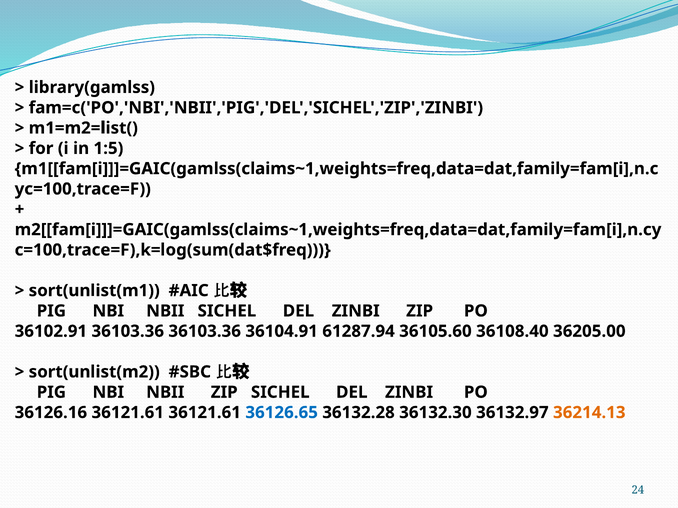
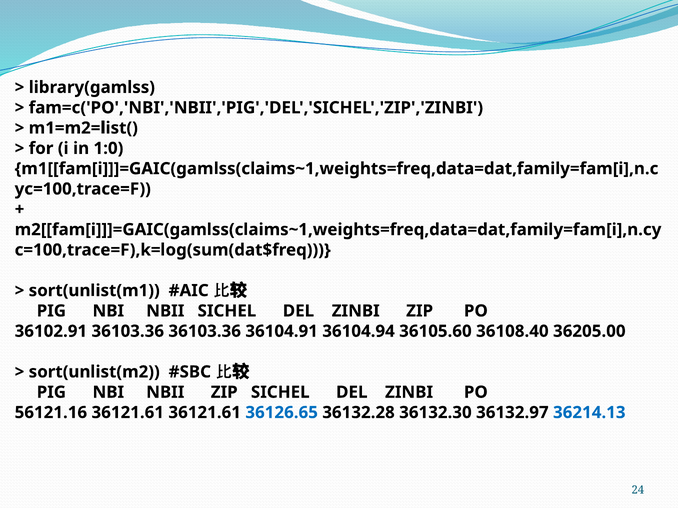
1:5: 1:5 -> 1:0
61287.94: 61287.94 -> 36104.94
36126.16: 36126.16 -> 56121.16
36214.13 colour: orange -> blue
